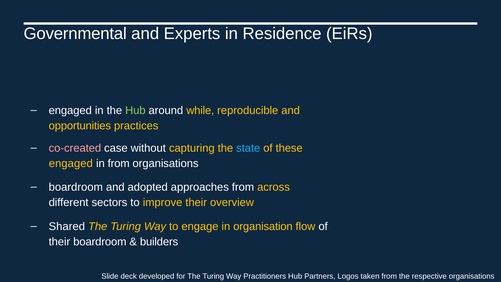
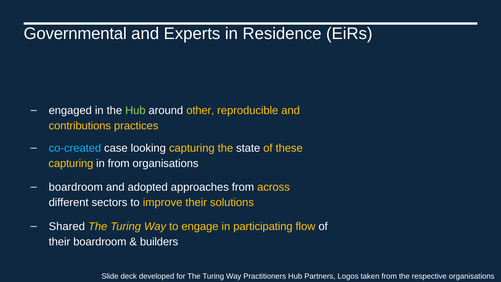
while: while -> other
opportunities: opportunities -> contributions
co-created colour: pink -> light blue
without: without -> looking
state colour: light blue -> white
engaged at (71, 163): engaged -> capturing
overview: overview -> solutions
organisation: organisation -> participating
